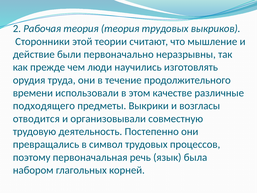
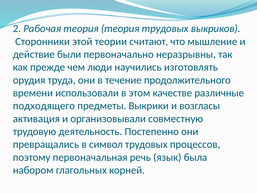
отводится: отводится -> активация
